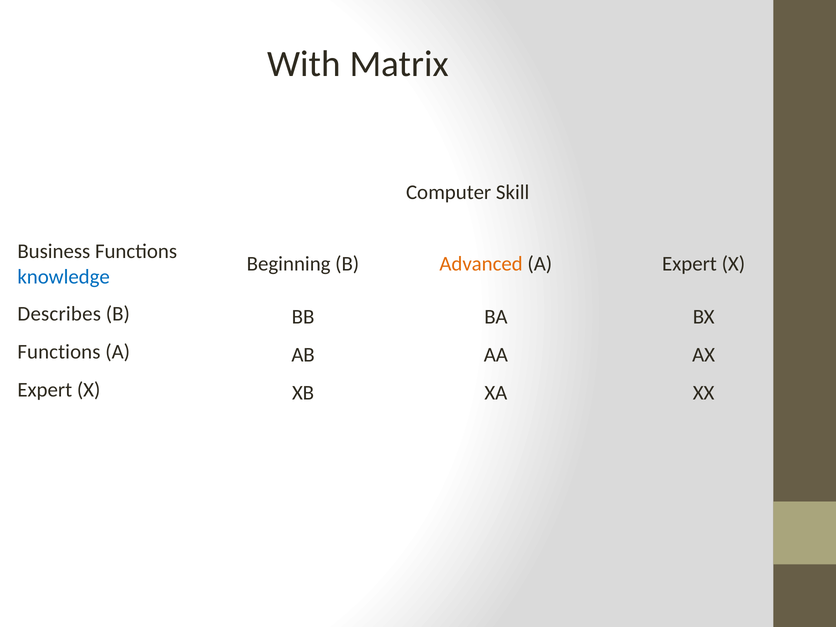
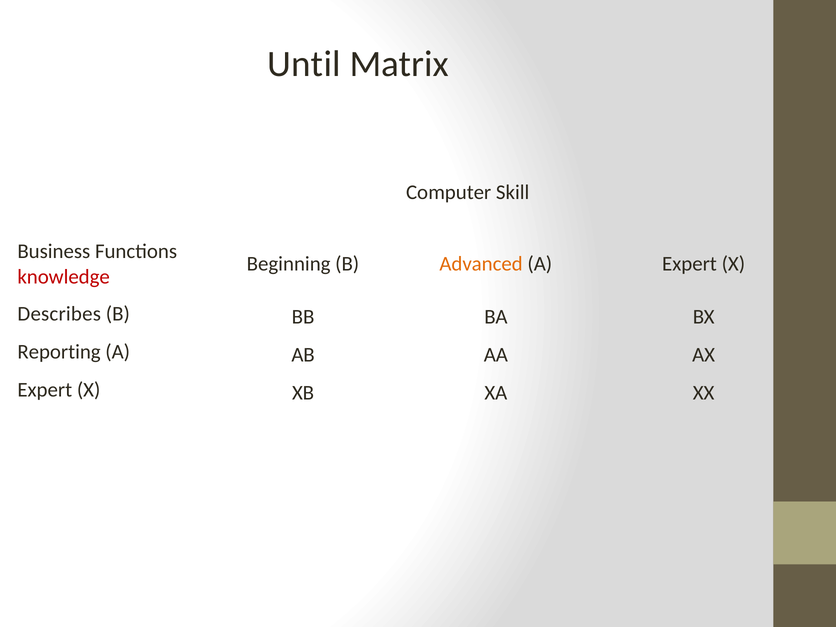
With: With -> Until
knowledge colour: blue -> red
Functions at (59, 352): Functions -> Reporting
